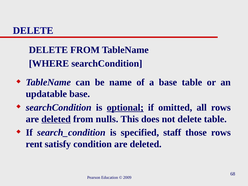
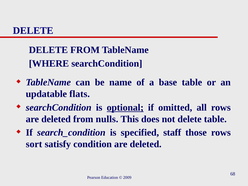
updatable base: base -> flats
deleted at (56, 119) underline: present -> none
rent: rent -> sort
